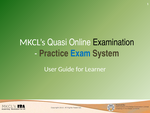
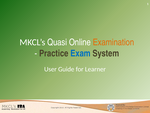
Examination colour: black -> orange
